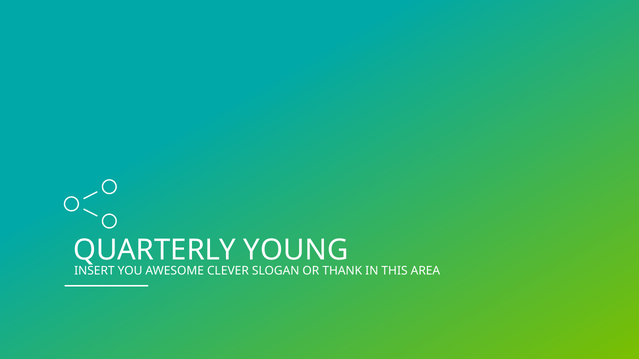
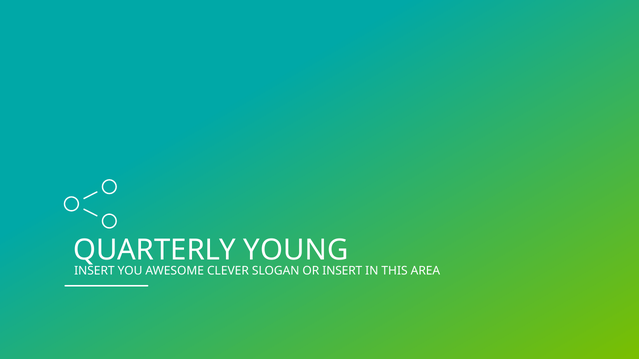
OR THANK: THANK -> INSERT
